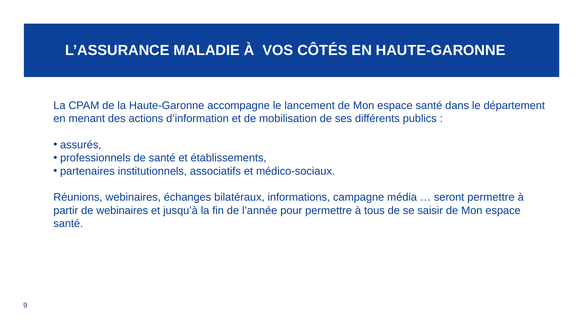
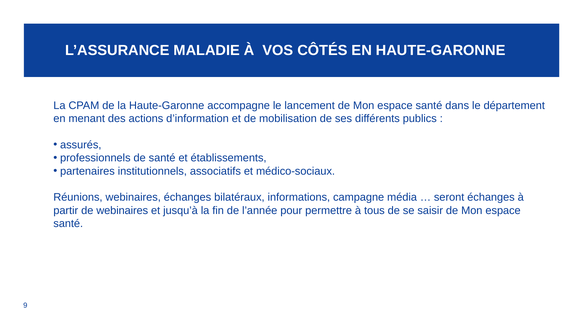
seront permettre: permettre -> échanges
